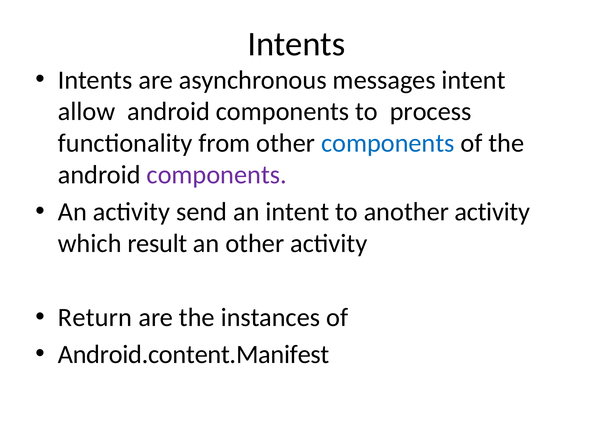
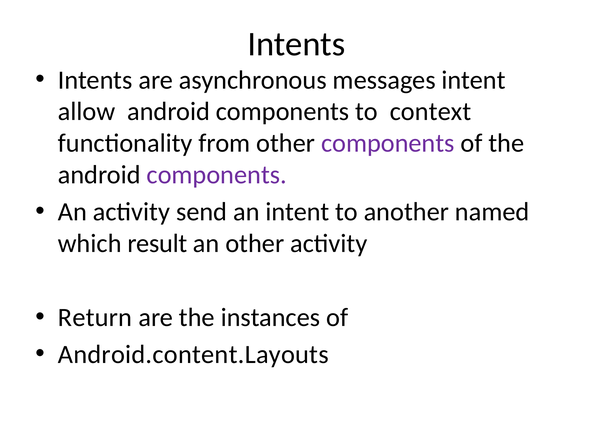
process: process -> context
components at (388, 143) colour: blue -> purple
another activity: activity -> named
Android.content.Manifest: Android.content.Manifest -> Android.content.Layouts
